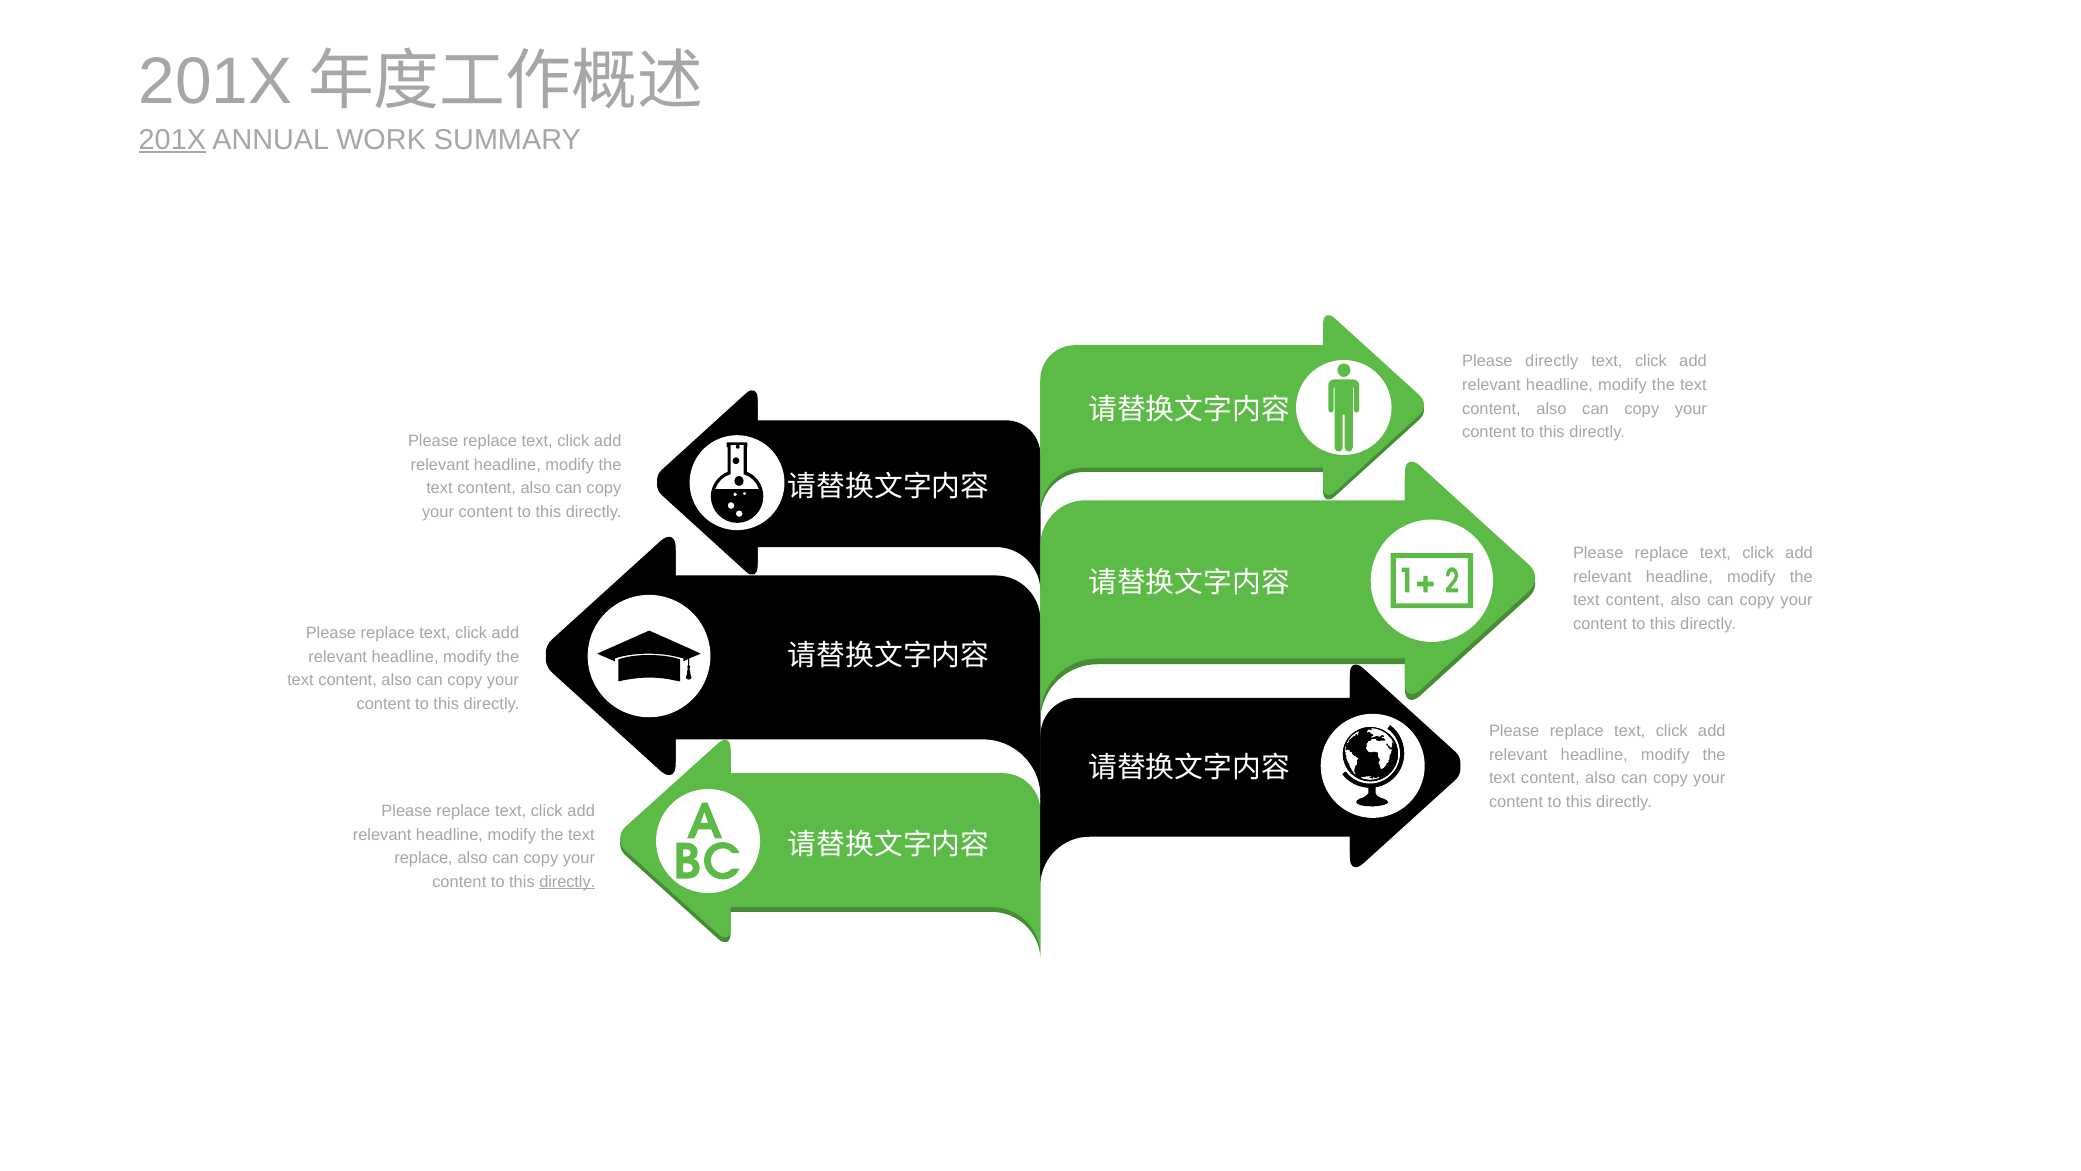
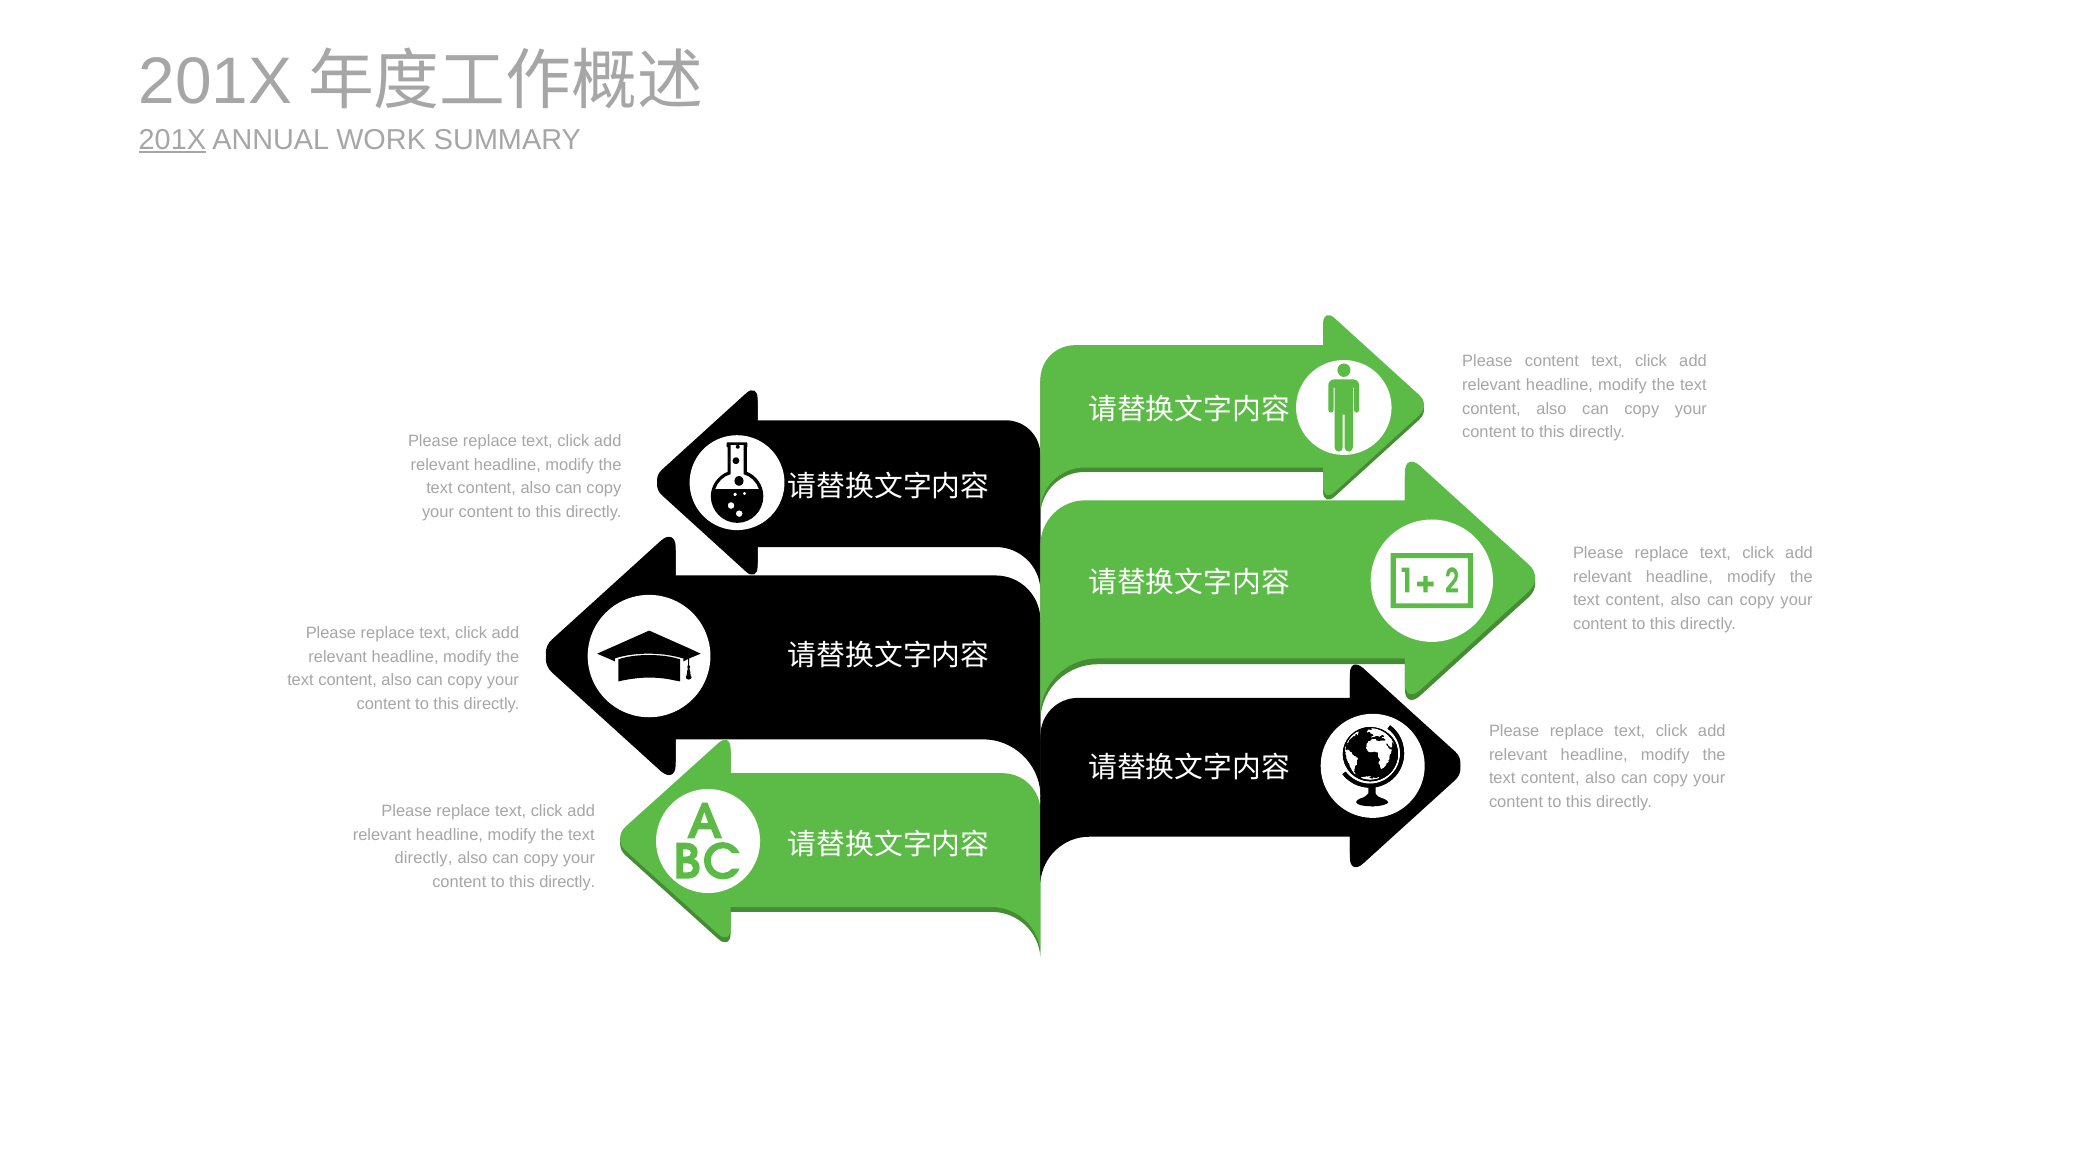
Please directly: directly -> content
replace at (424, 858): replace -> directly
directly at (567, 881) underline: present -> none
